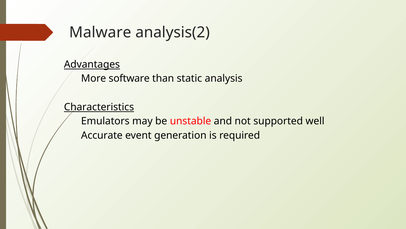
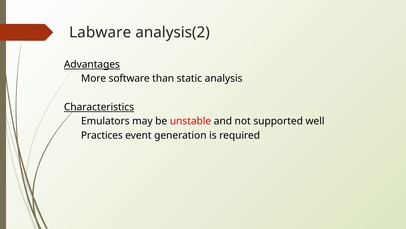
Malware: Malware -> Labware
Accurate: Accurate -> Practices
